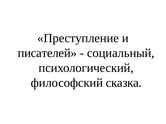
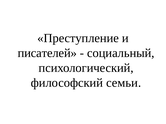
сказка: сказка -> семьи
